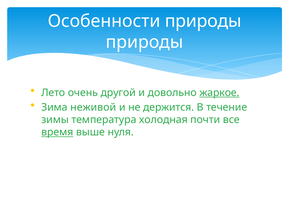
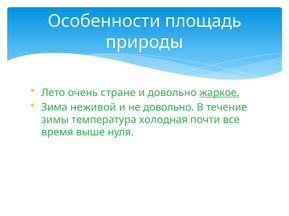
Особенности природы: природы -> площадь
другой: другой -> стране
не держится: держится -> довольно
время underline: present -> none
